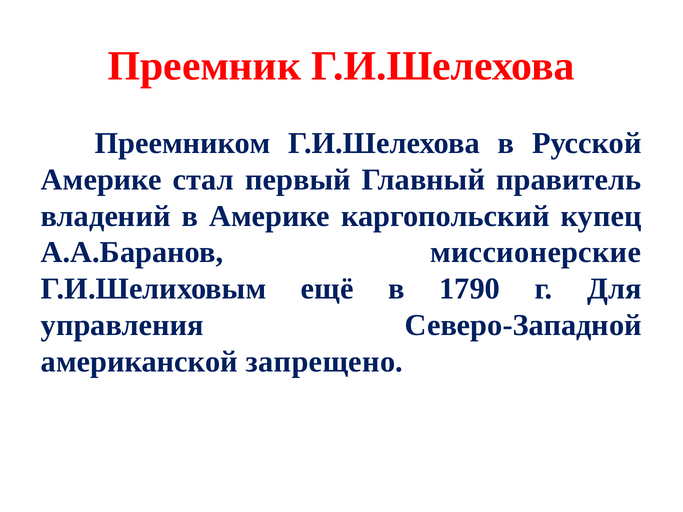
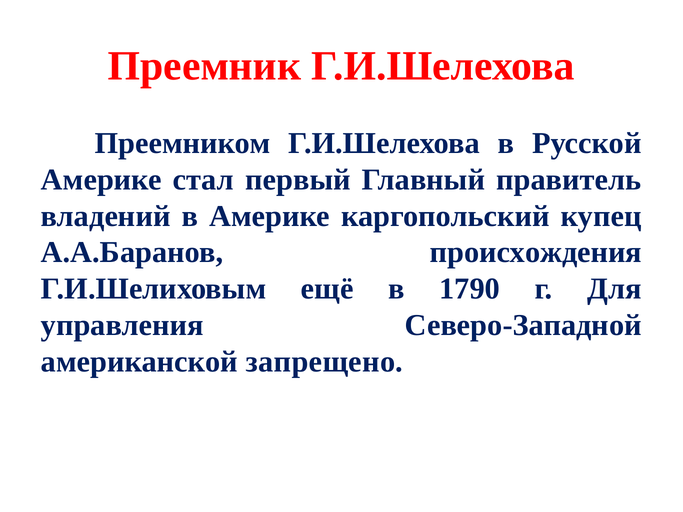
миссионерские: миссионерские -> происхождения
